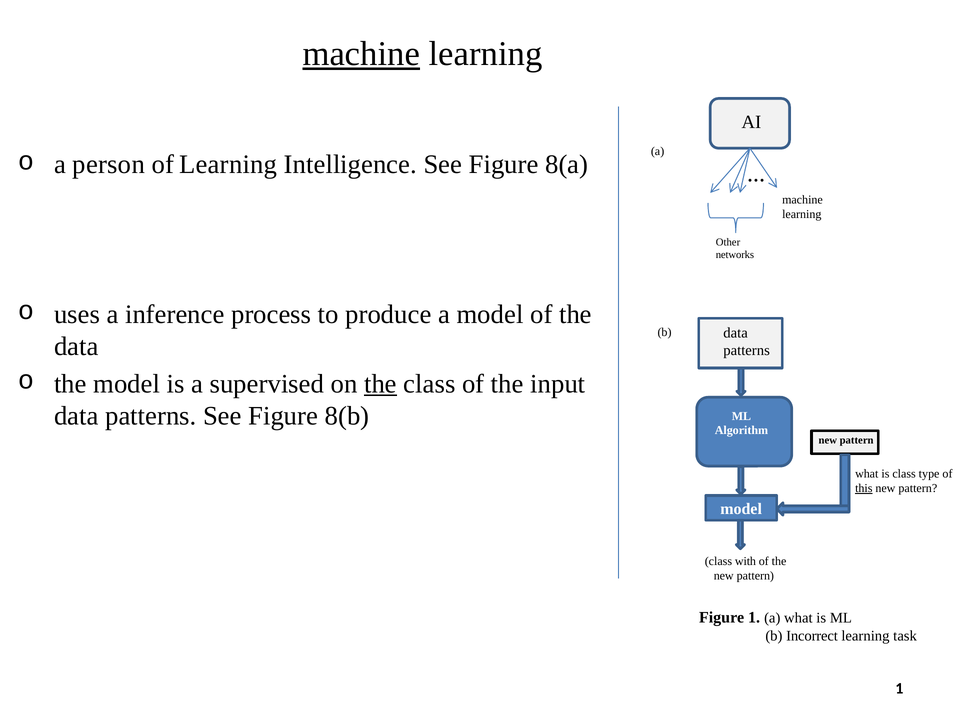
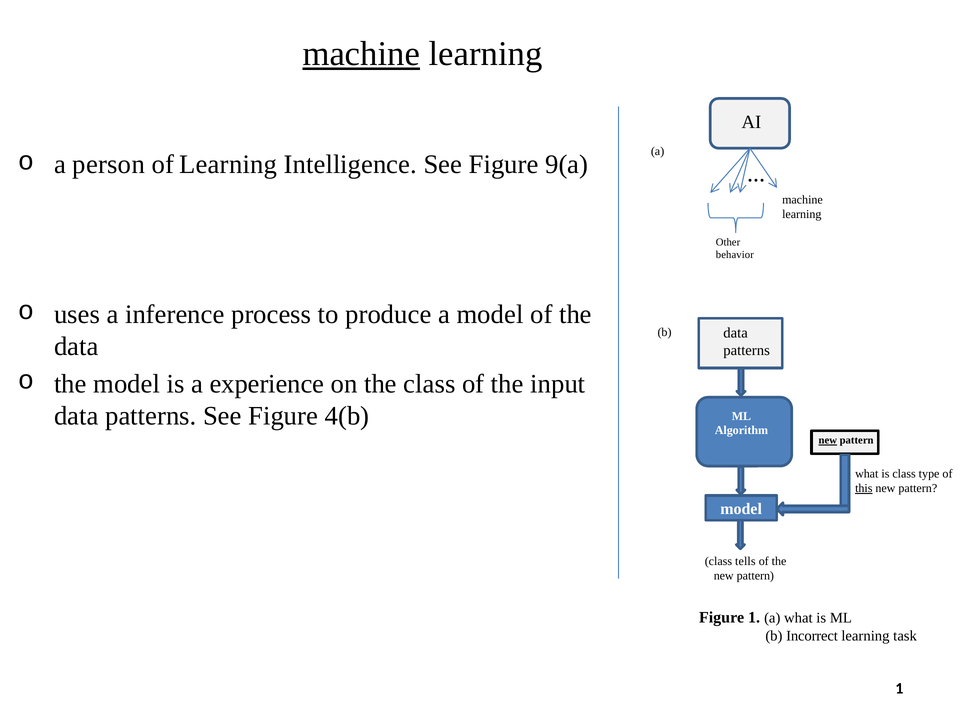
8(a: 8(a -> 9(a
networks: networks -> behavior
supervised: supervised -> experience
the at (380, 384) underline: present -> none
8(b: 8(b -> 4(b
new at (828, 440) underline: none -> present
with: with -> tells
